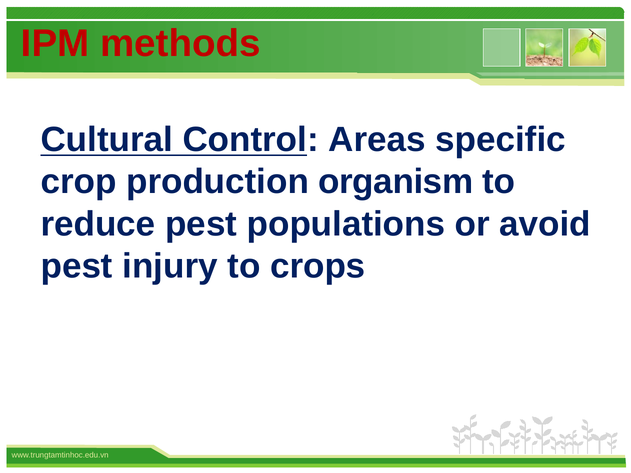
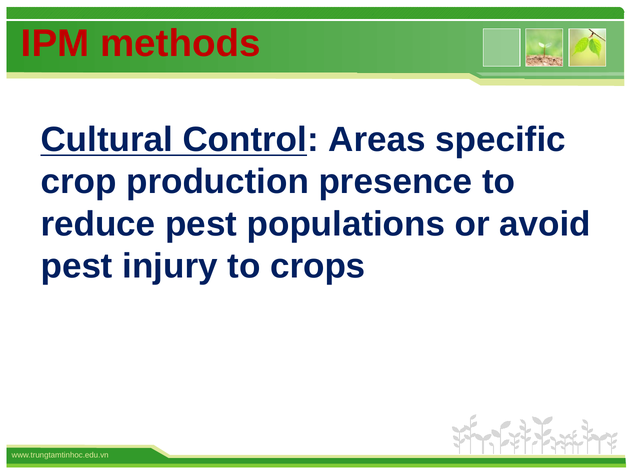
organism: organism -> presence
